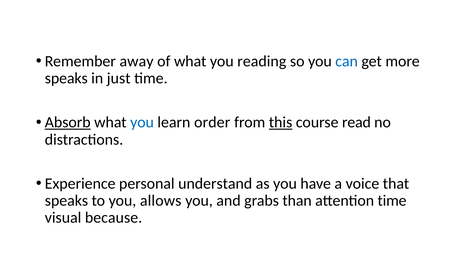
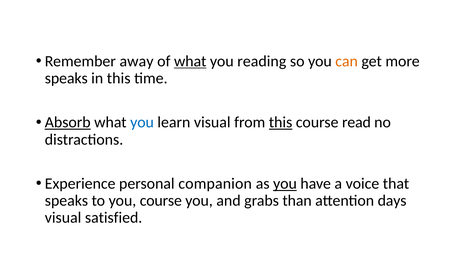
what at (190, 61) underline: none -> present
can colour: blue -> orange
in just: just -> this
learn order: order -> visual
understand: understand -> companion
you at (285, 184) underline: none -> present
you allows: allows -> course
attention time: time -> days
because: because -> satisfied
